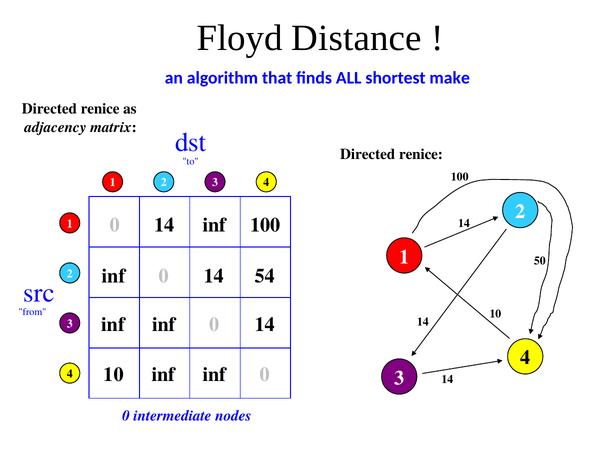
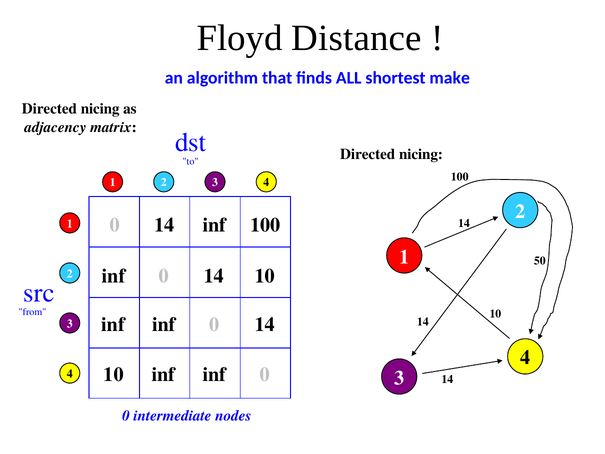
renice at (100, 109): renice -> nicing
renice at (421, 154): renice -> nicing
inf 54: 54 -> 10
